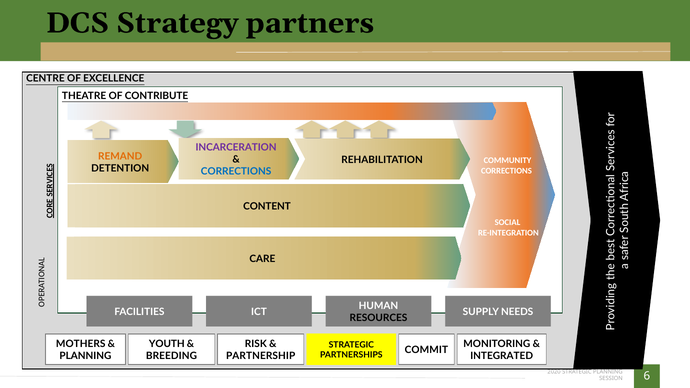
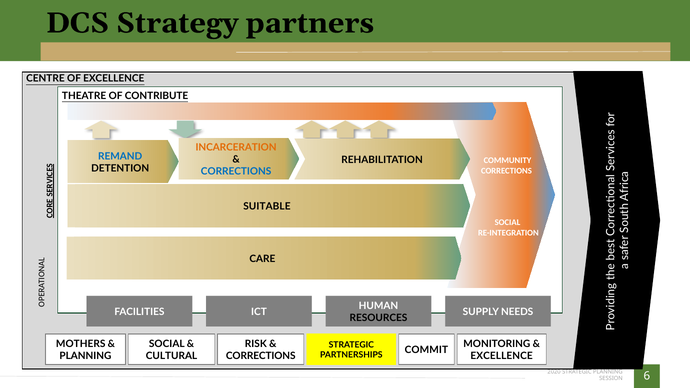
INCARCERATION colour: purple -> orange
REMAND colour: orange -> blue
CONTENT: CONTENT -> SUITABLE
YOUTH at (167, 344): YOUTH -> SOCIAL
BREEDING: BREEDING -> CULTURAL
PARTNERSHIP at (261, 356): PARTNERSHIP -> CORRECTIONS
INTEGRATED at (502, 356): INTEGRATED -> EXCELLENCE
